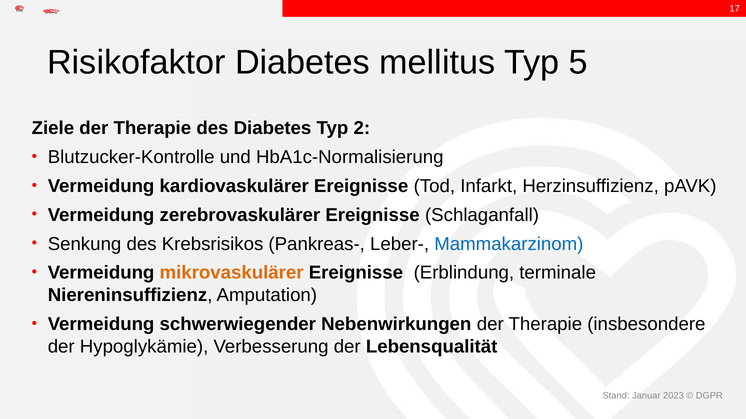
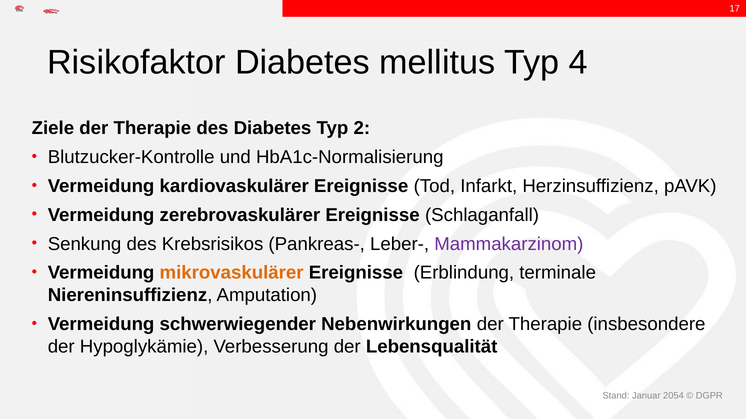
5: 5 -> 4
Mammakarzinom colour: blue -> purple
2023: 2023 -> 2054
